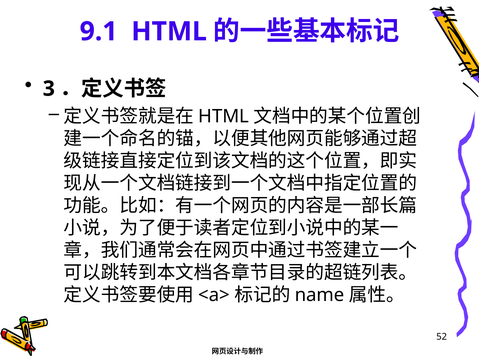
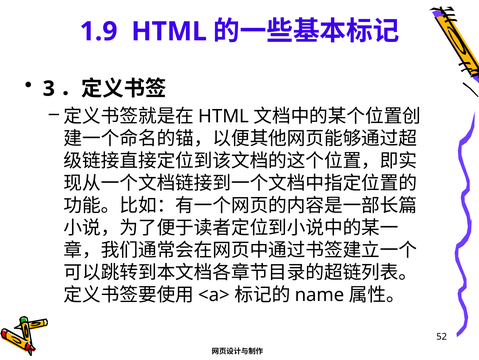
9.1: 9.1 -> 1.9
